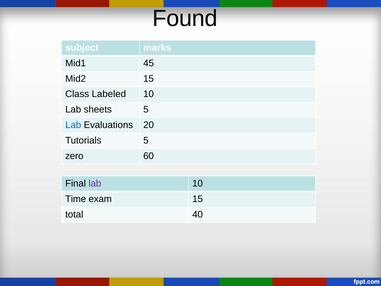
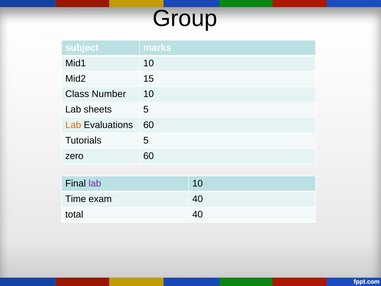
Found: Found -> Group
Mid1 45: 45 -> 10
Labeled: Labeled -> Number
Lab at (73, 125) colour: blue -> orange
Evaluations 20: 20 -> 60
exam 15: 15 -> 40
